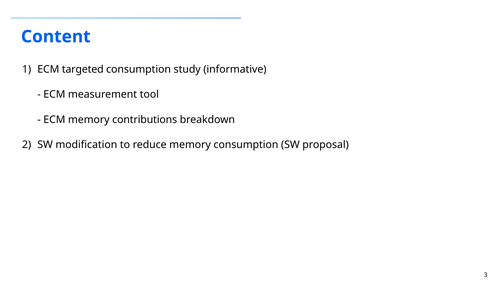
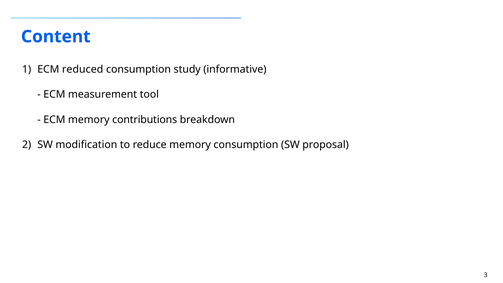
targeted: targeted -> reduced
